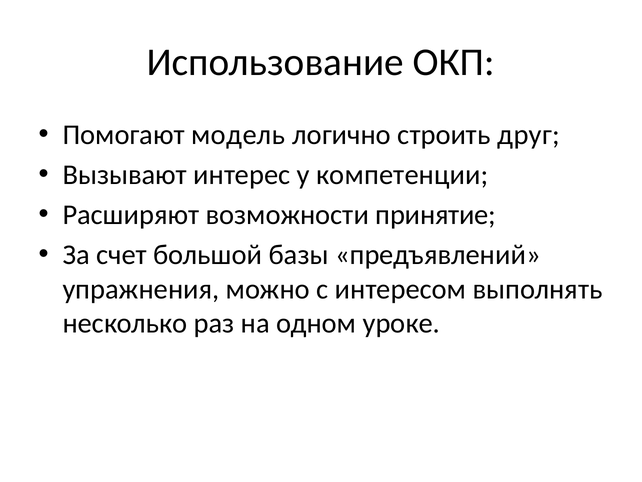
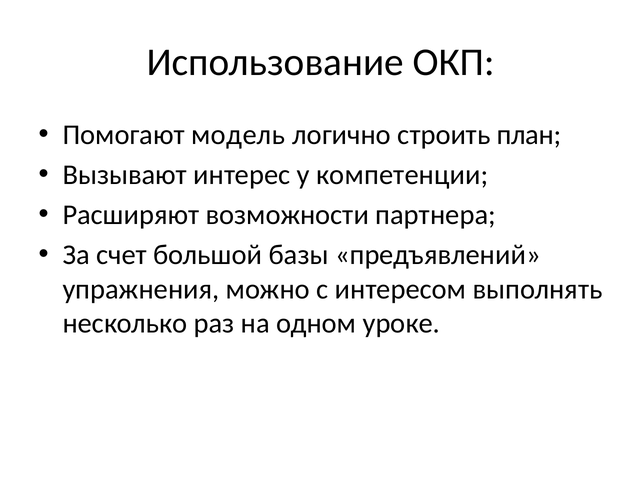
друг: друг -> план
принятие: принятие -> партнера
